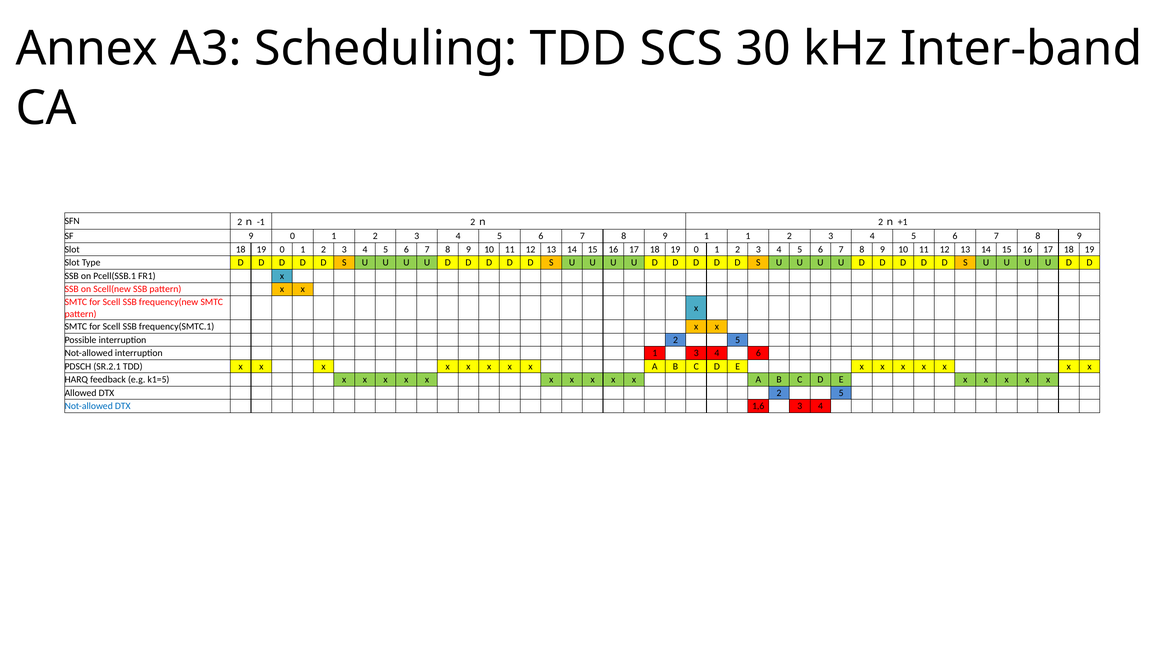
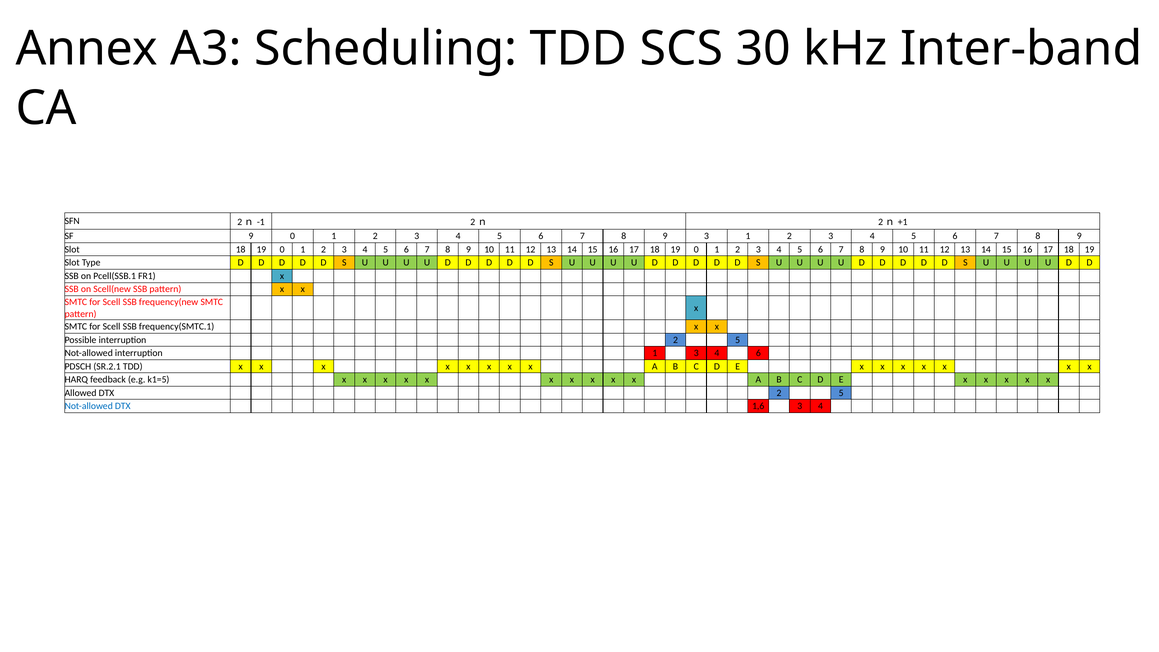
9 1: 1 -> 3
